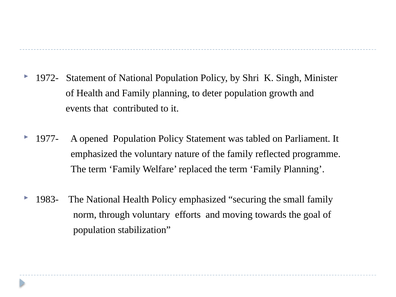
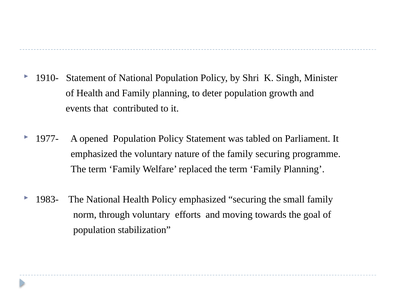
1972-: 1972- -> 1910-
family reflected: reflected -> securing
